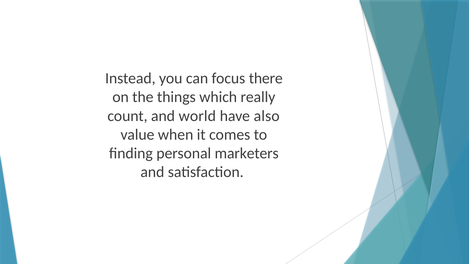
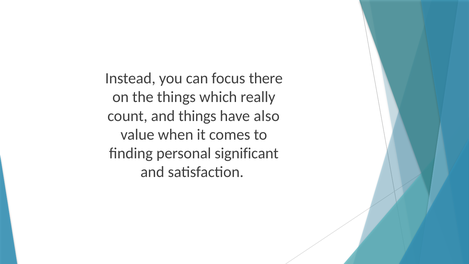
and world: world -> things
marketers: marketers -> significant
